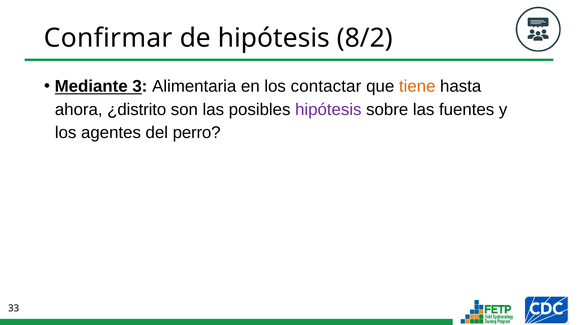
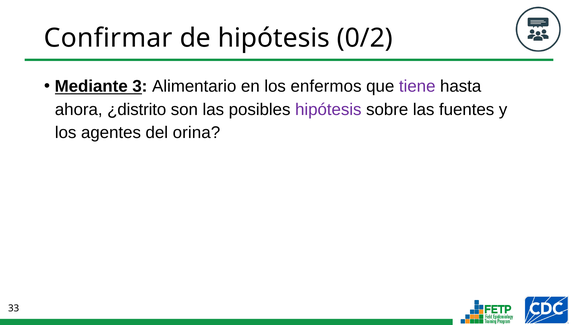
8/2: 8/2 -> 0/2
Alimentaria: Alimentaria -> Alimentario
contactar: contactar -> enfermos
tiene colour: orange -> purple
perro: perro -> orina
